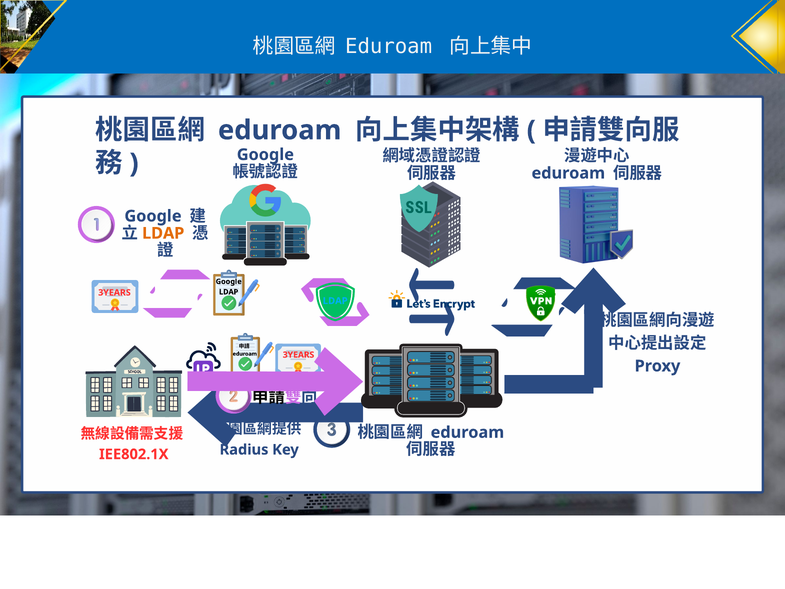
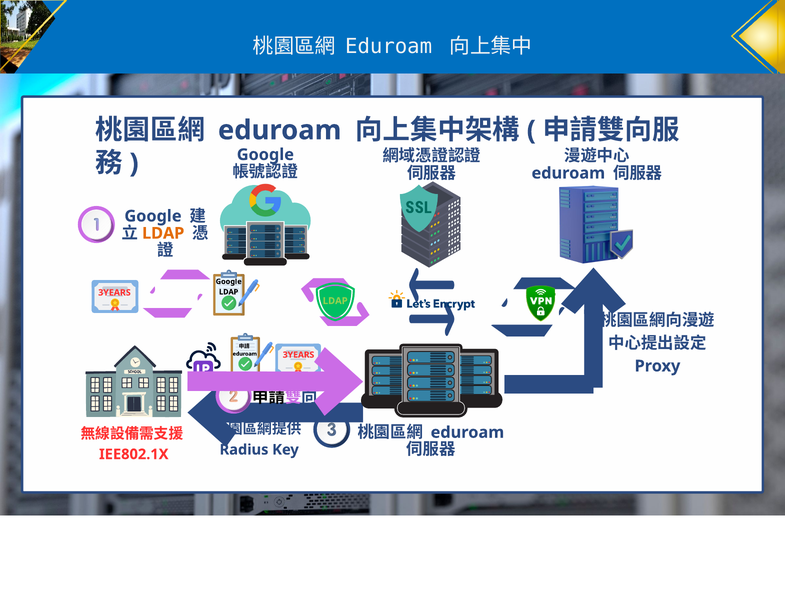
LDAP at (335, 301) colour: light blue -> light green
